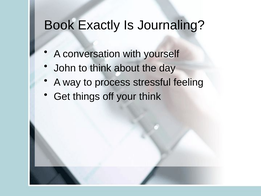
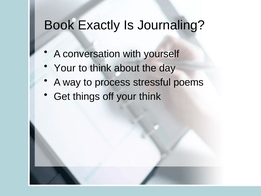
John at (65, 68): John -> Your
feeling: feeling -> poems
